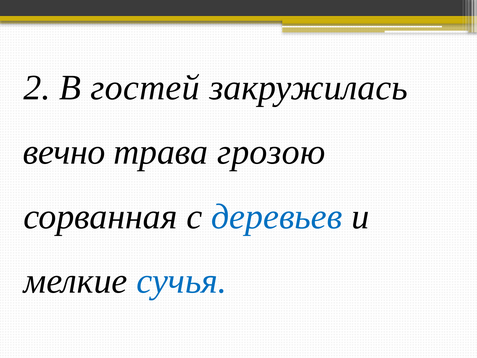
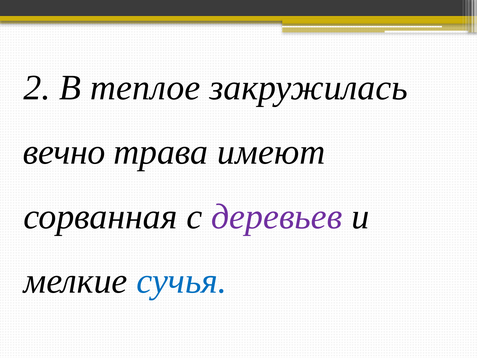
гостей: гостей -> теплое
грозою: грозою -> имеют
деревьев colour: blue -> purple
